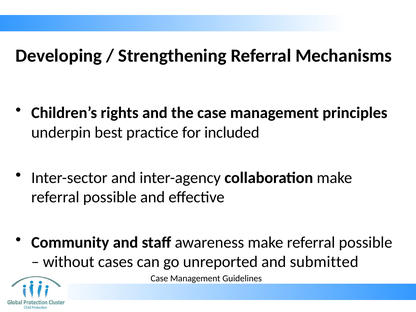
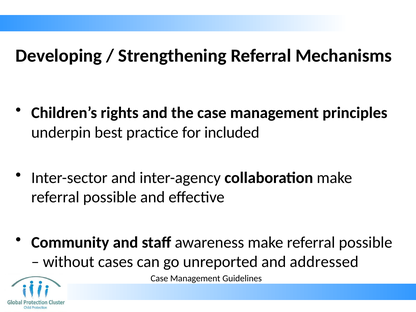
submitted: submitted -> addressed
